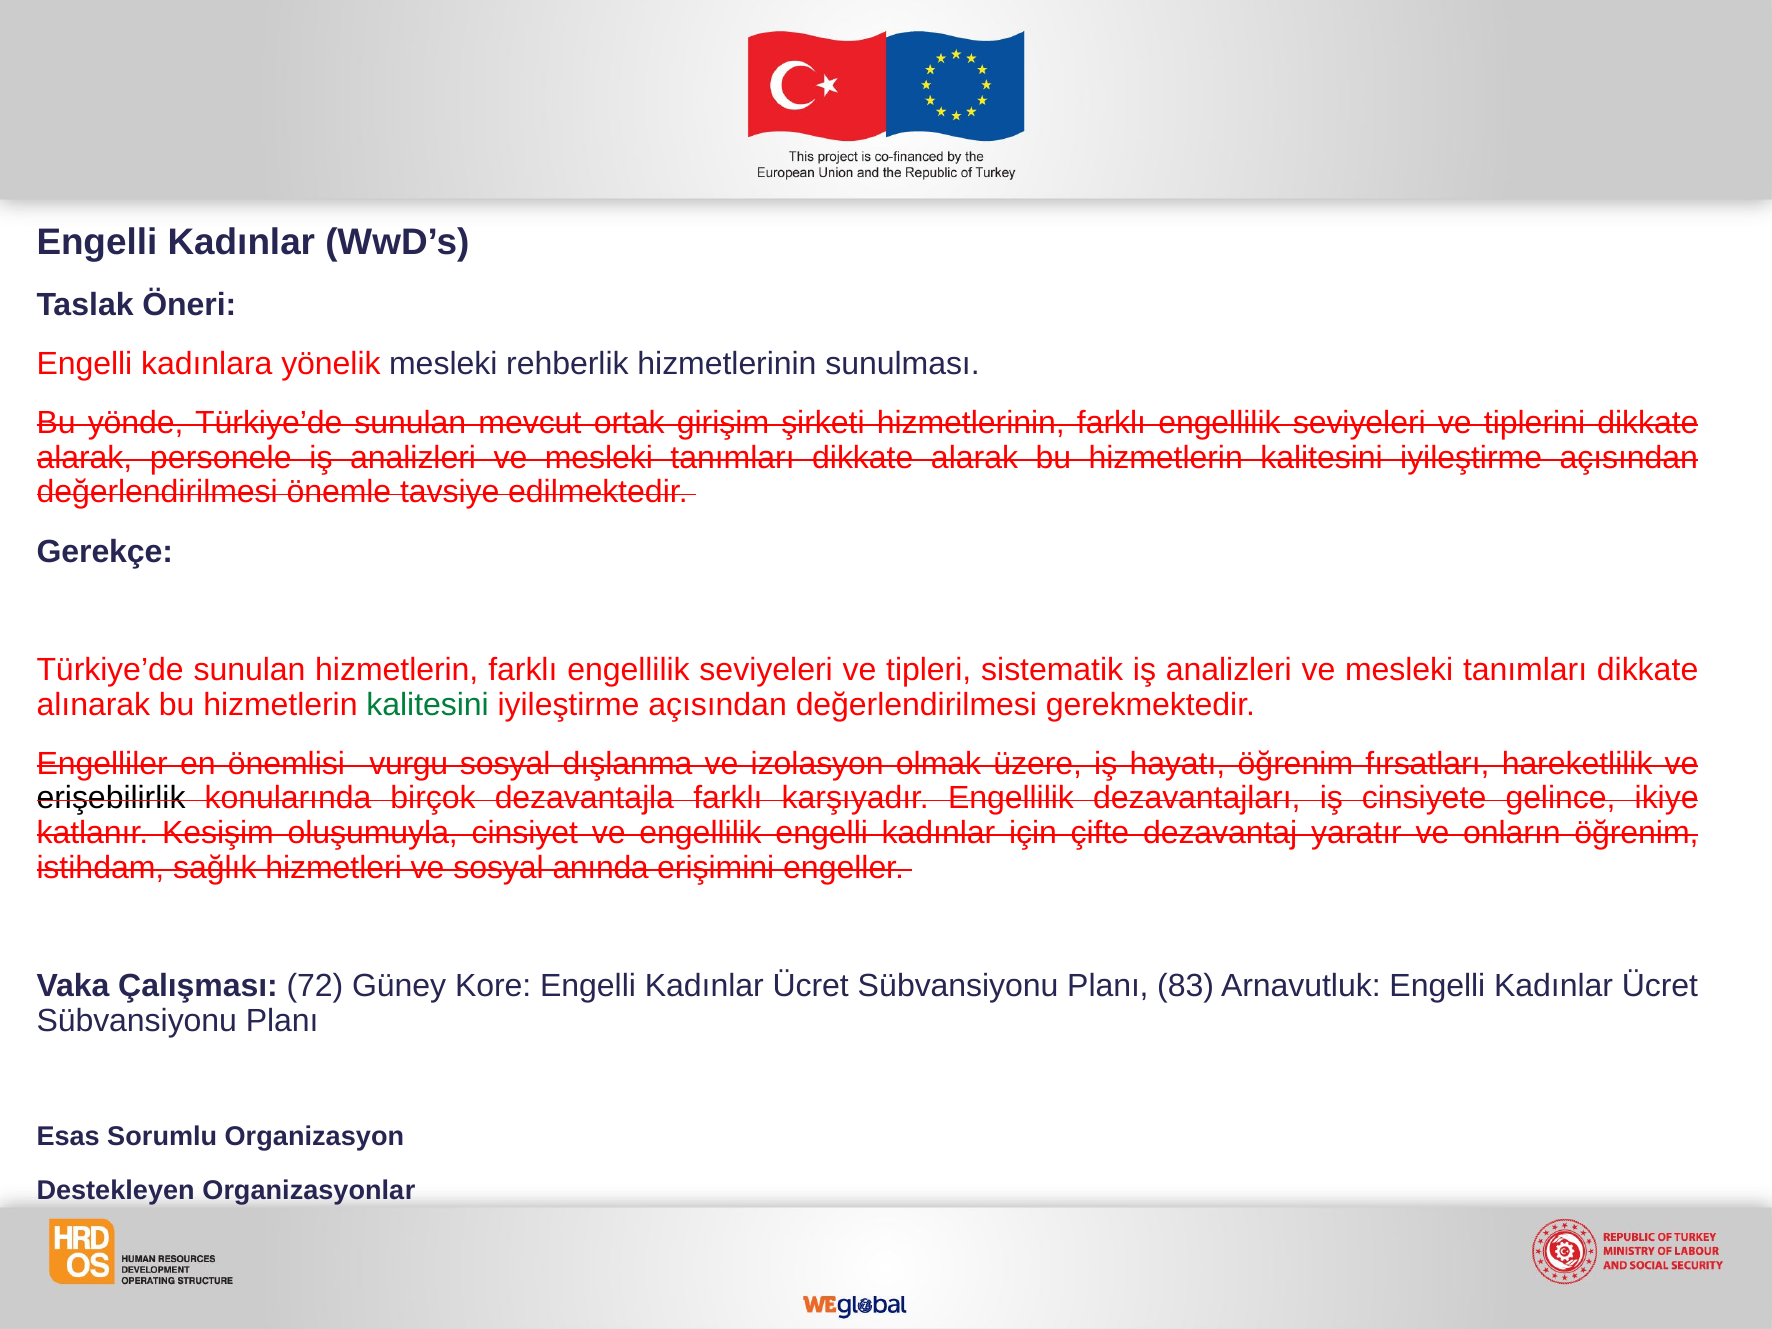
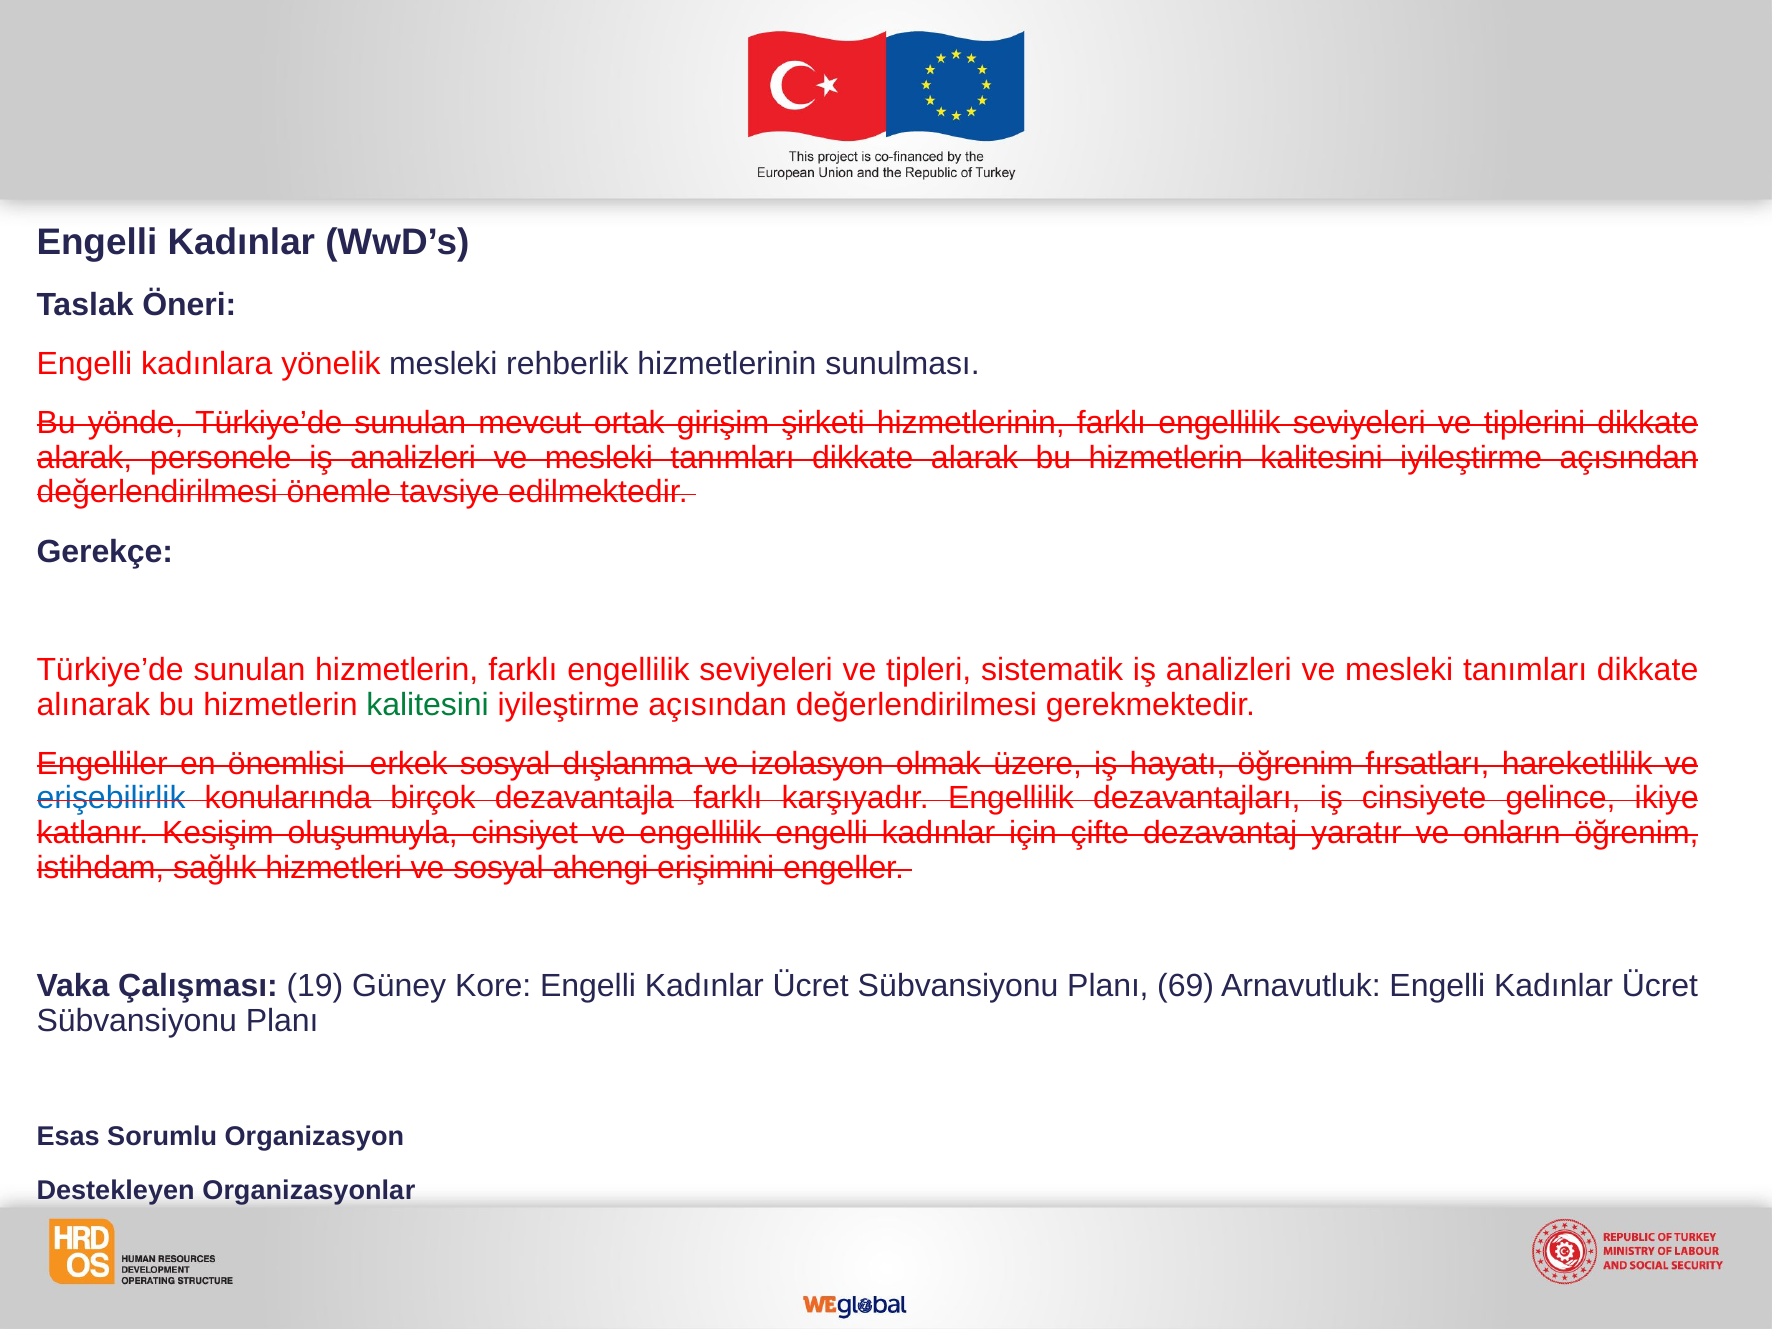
vurgu: vurgu -> erkek
erişebilirlik colour: black -> blue
anında: anında -> ahengi
72: 72 -> 19
83: 83 -> 69
